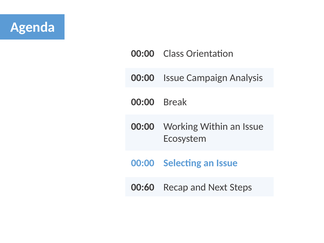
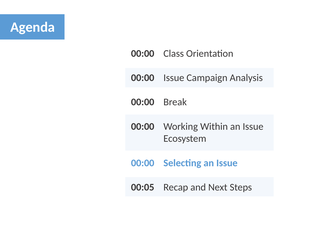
00:60: 00:60 -> 00:05
